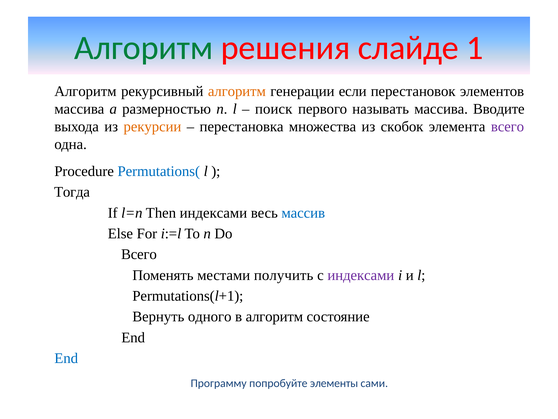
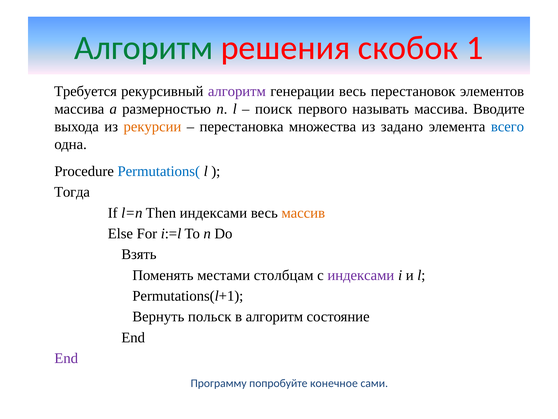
слайде: слайде -> скобок
Алгоритм at (85, 91): Алгоритм -> Требуется
алгоритм at (237, 91) colour: orange -> purple
генерации если: если -> весь
скобок: скобок -> задано
всего at (508, 126) colour: purple -> blue
массив colour: blue -> orange
Всего at (139, 254): Всего -> Взять
получить: получить -> столбцам
одного: одного -> польск
End at (66, 358) colour: blue -> purple
элементы: элементы -> конечное
